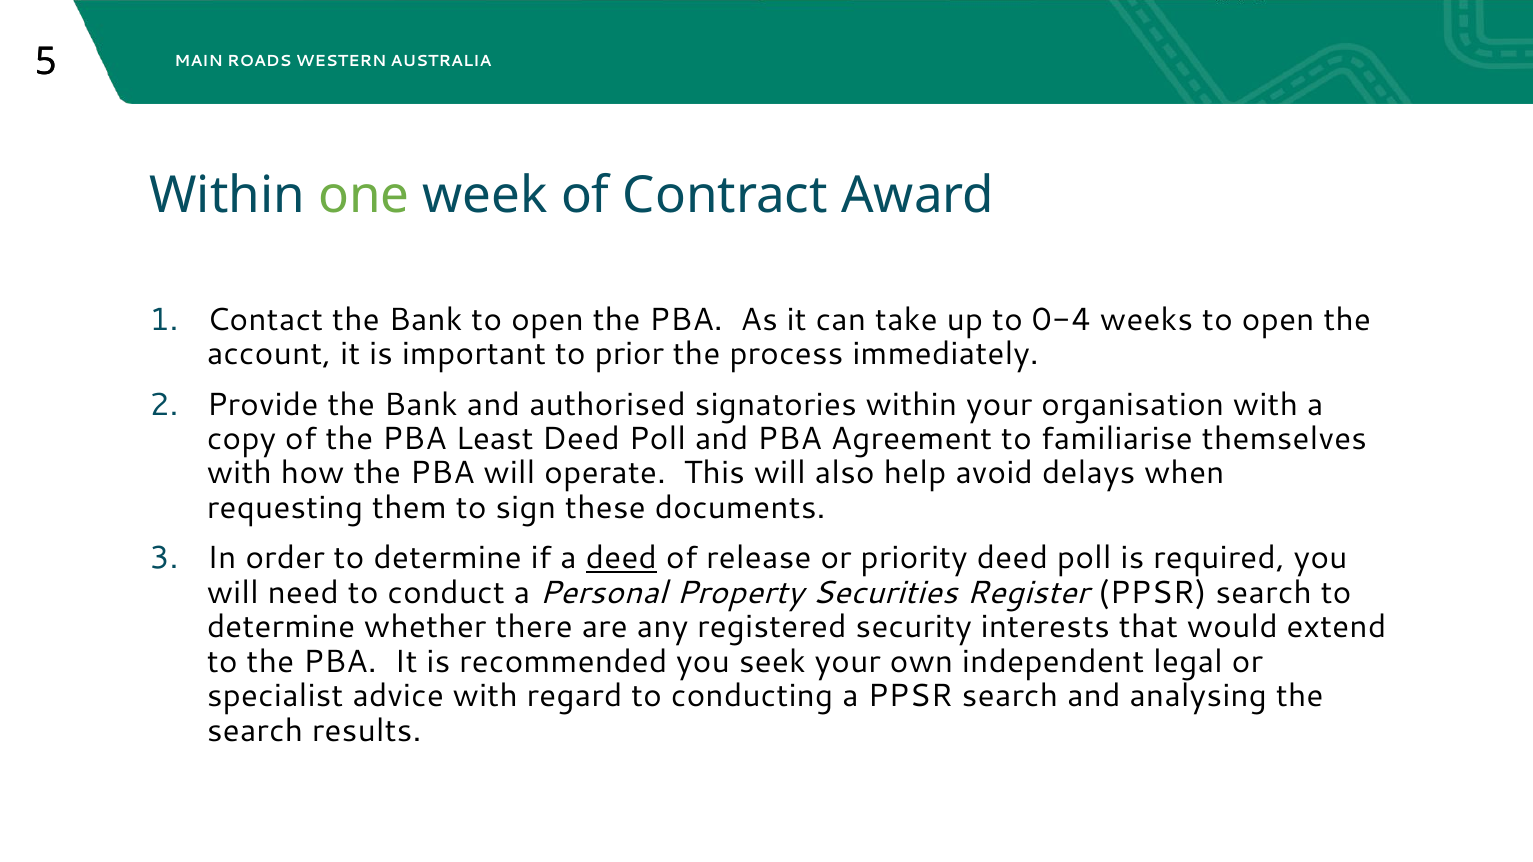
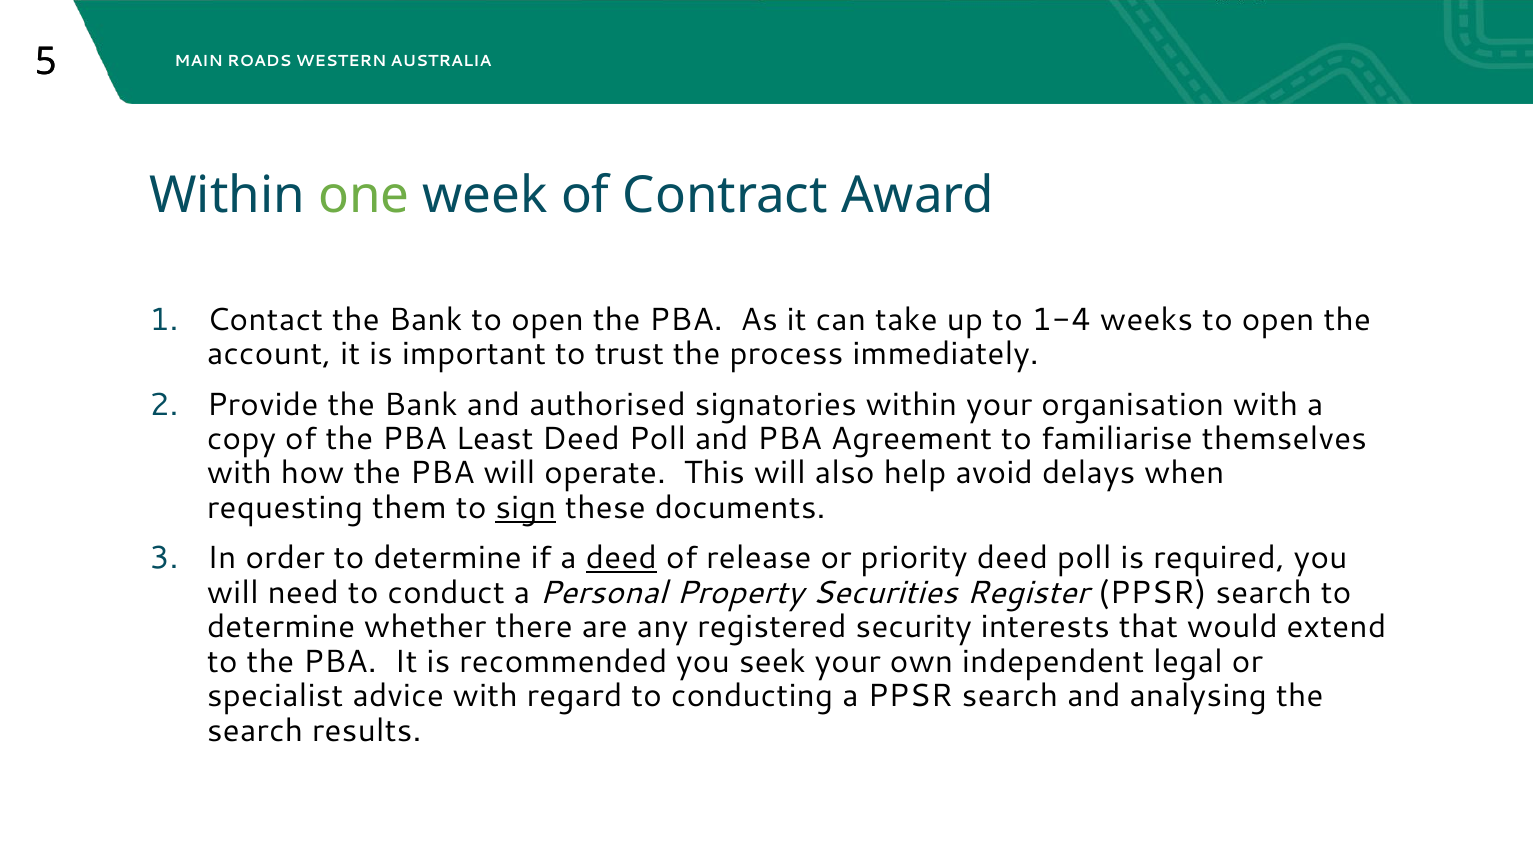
0-4: 0-4 -> 1-4
prior: prior -> trust
sign underline: none -> present
